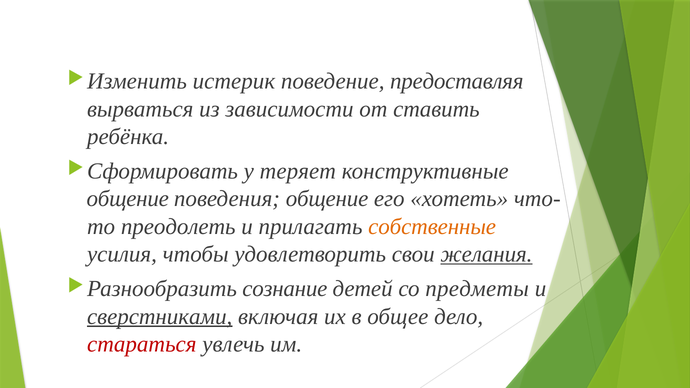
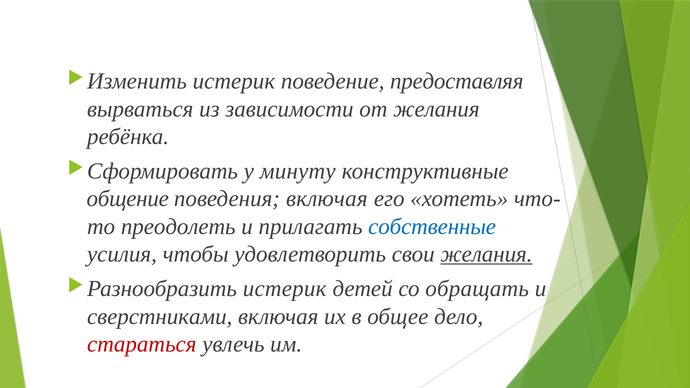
от ставить: ставить -> желания
теряет: теряет -> минуту
поведения общение: общение -> включая
собственные colour: orange -> blue
сознание at (285, 289): сознание -> истерик
предметы: предметы -> обращать
сверстниками underline: present -> none
